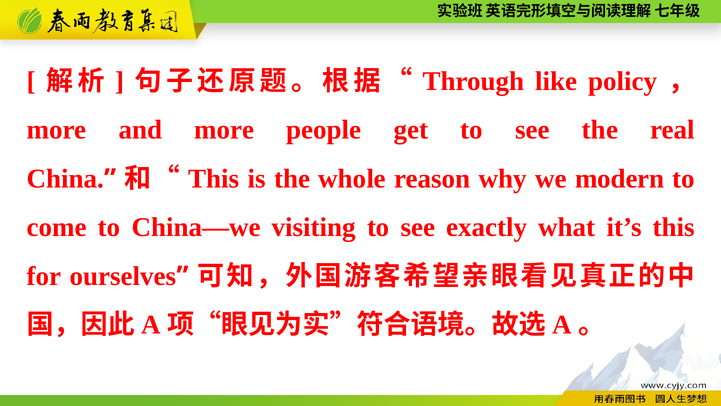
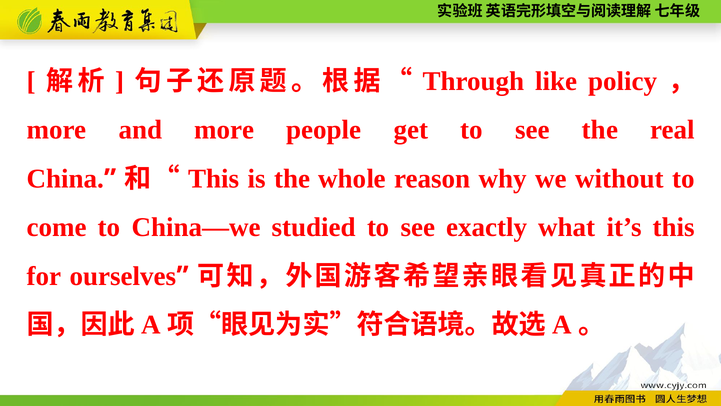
modern: modern -> without
visiting: visiting -> studied
